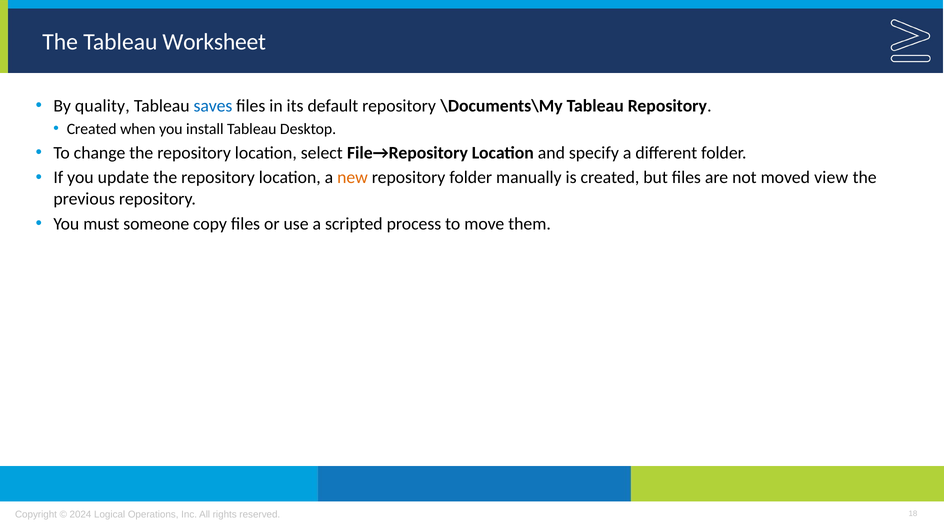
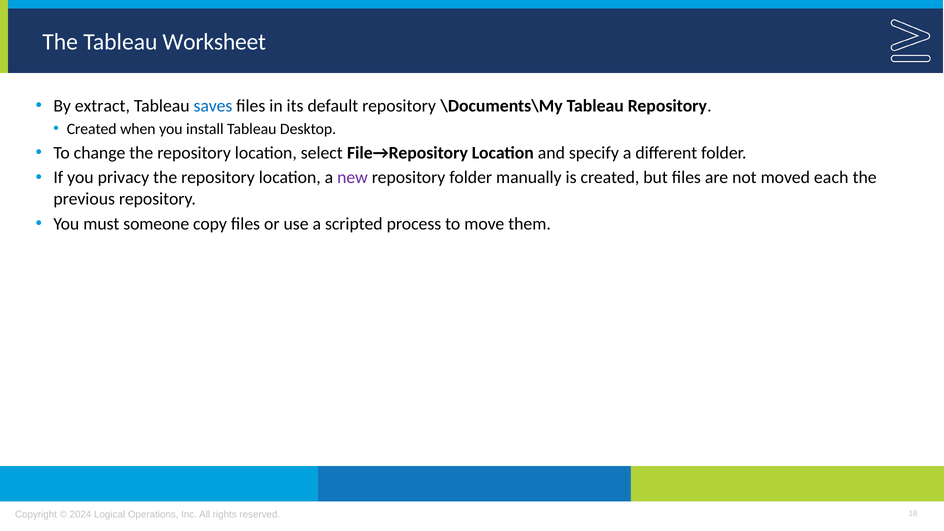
quality: quality -> extract
update: update -> privacy
new colour: orange -> purple
view: view -> each
